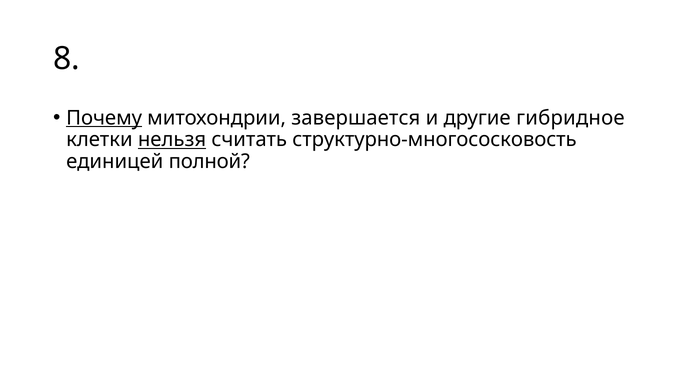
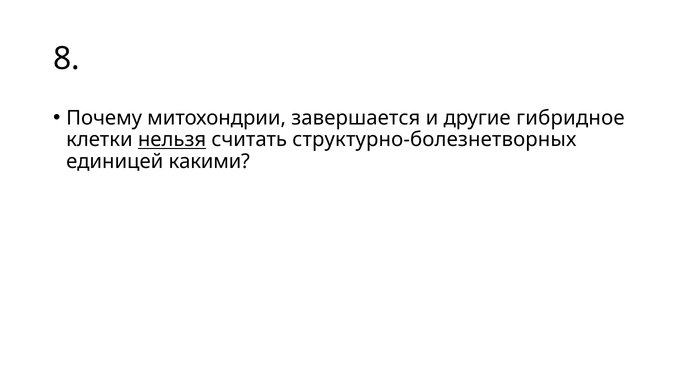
Почему underline: present -> none
структурно-многососковость: структурно-многососковость -> структурно-болезнетворных
полной: полной -> какими
